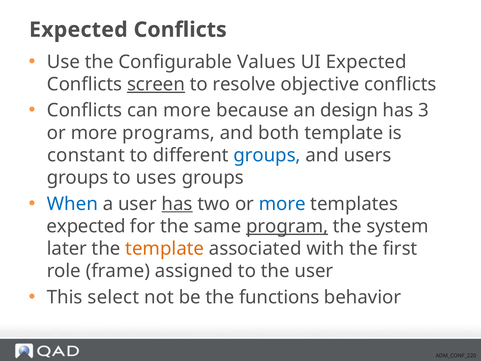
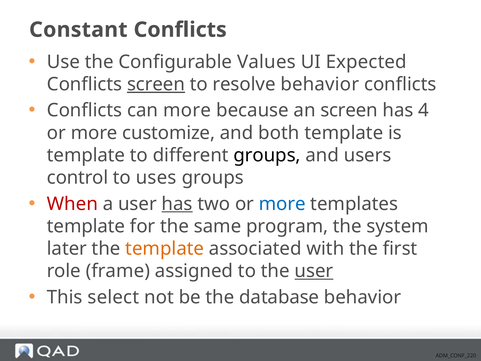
Expected at (78, 30): Expected -> Constant
resolve objective: objective -> behavior
an design: design -> screen
3: 3 -> 4
programs: programs -> customize
constant at (86, 155): constant -> template
groups at (267, 155) colour: blue -> black
groups at (78, 178): groups -> control
When colour: blue -> red
expected at (86, 226): expected -> template
program underline: present -> none
user at (314, 271) underline: none -> present
functions: functions -> database
